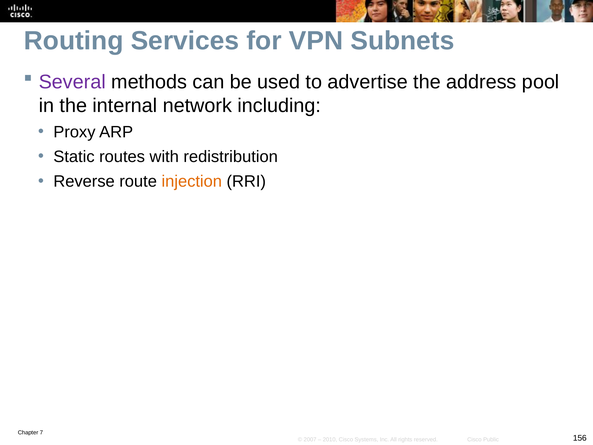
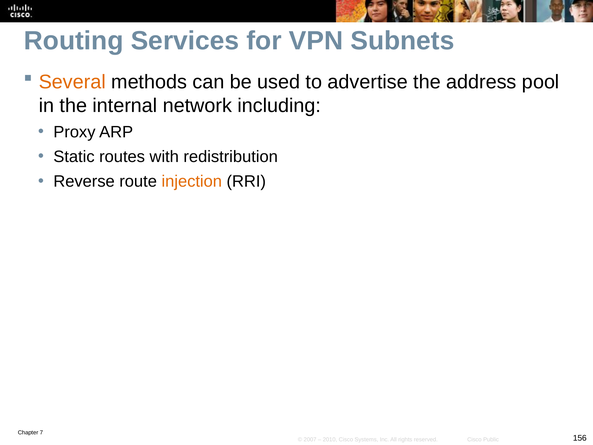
Several colour: purple -> orange
